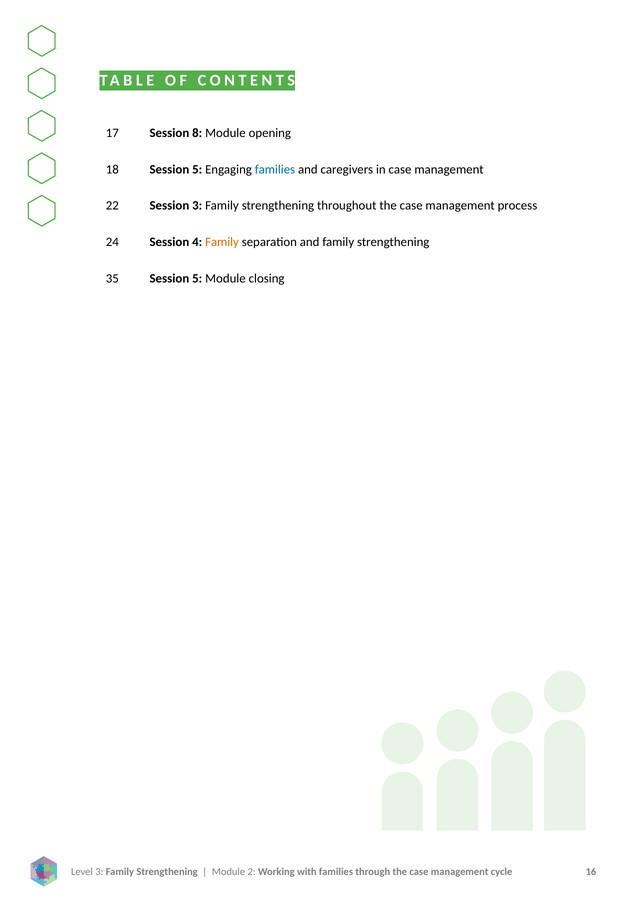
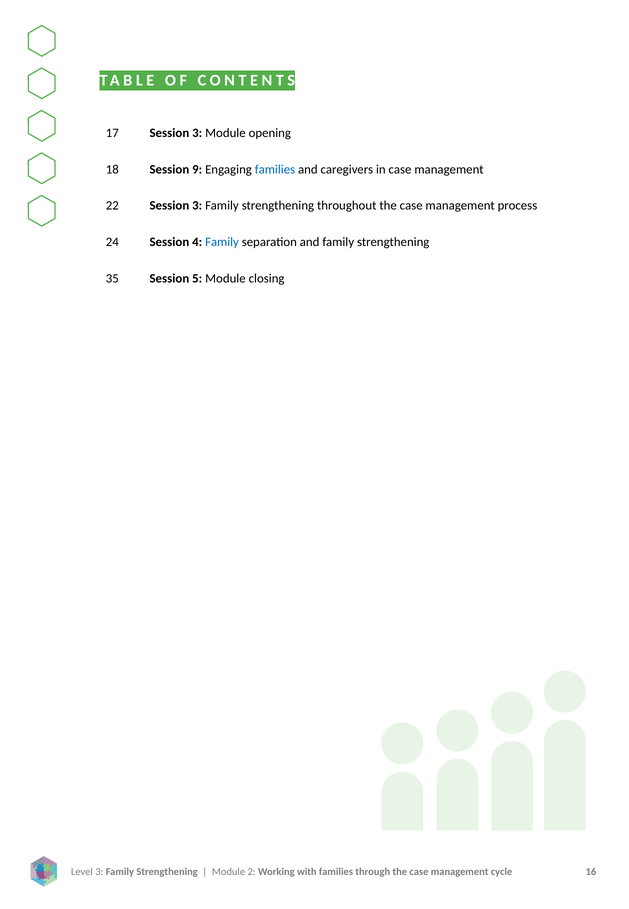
8 at (197, 133): 8 -> 3
5 at (197, 169): 5 -> 9
Family at (222, 242) colour: orange -> blue
